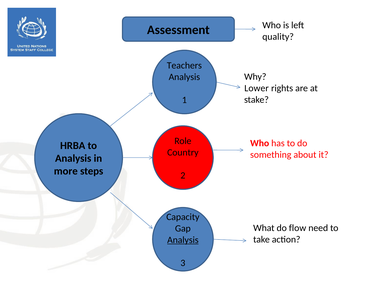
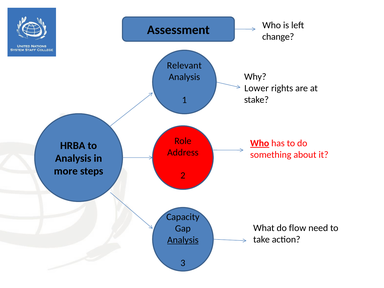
quality: quality -> change
Teachers: Teachers -> Relevant
Who at (260, 143) underline: none -> present
Country: Country -> Address
